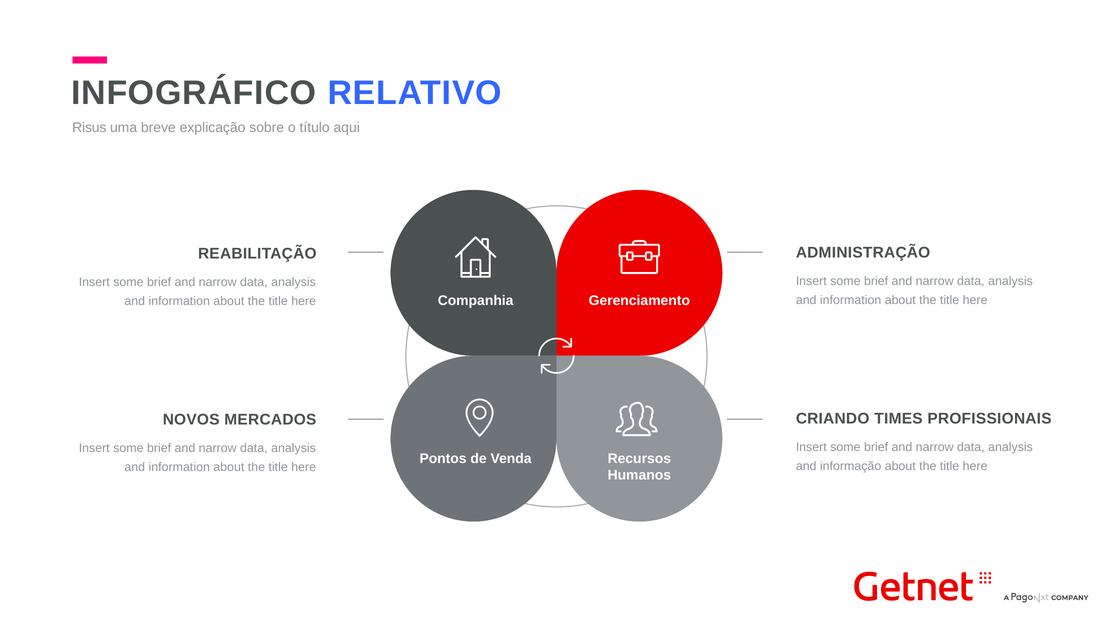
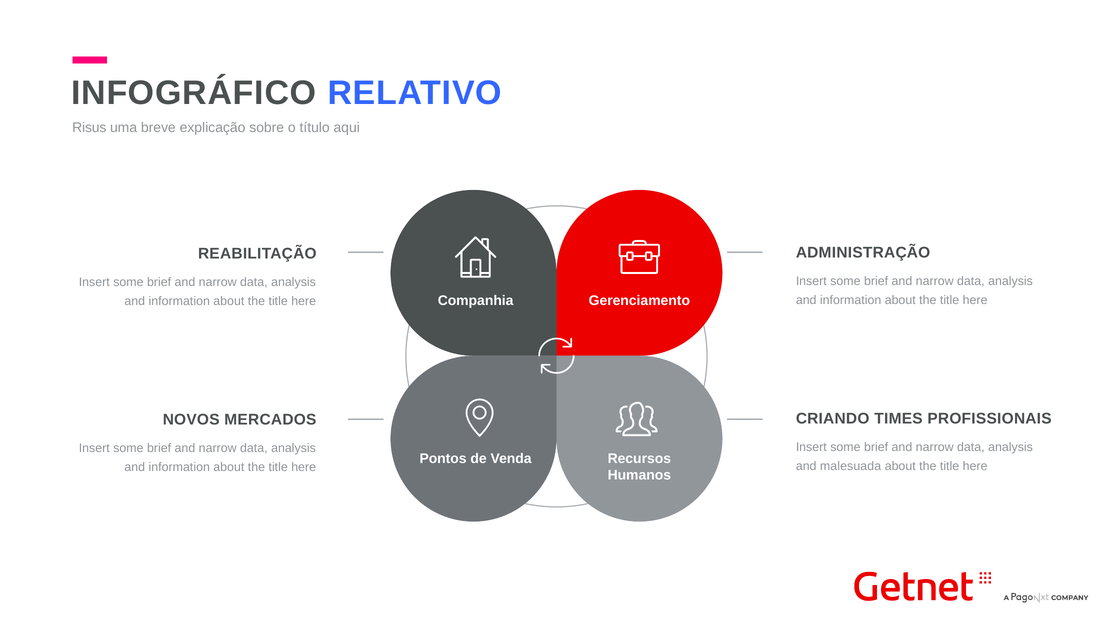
and informação: informação -> malesuada
